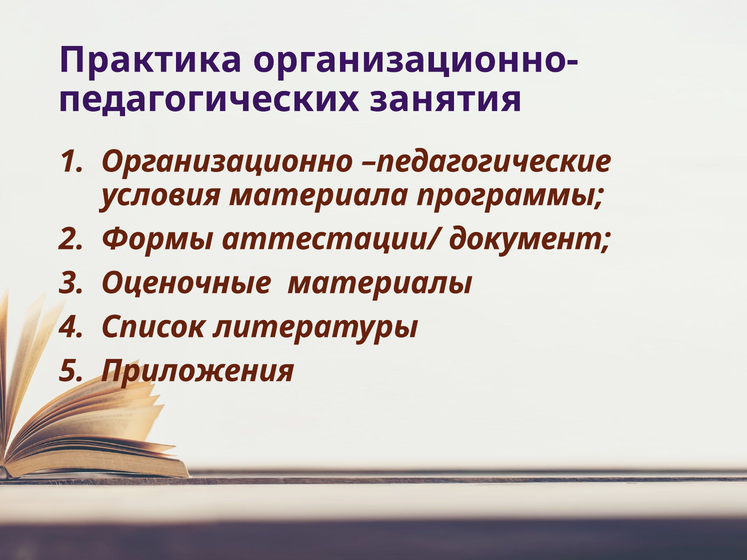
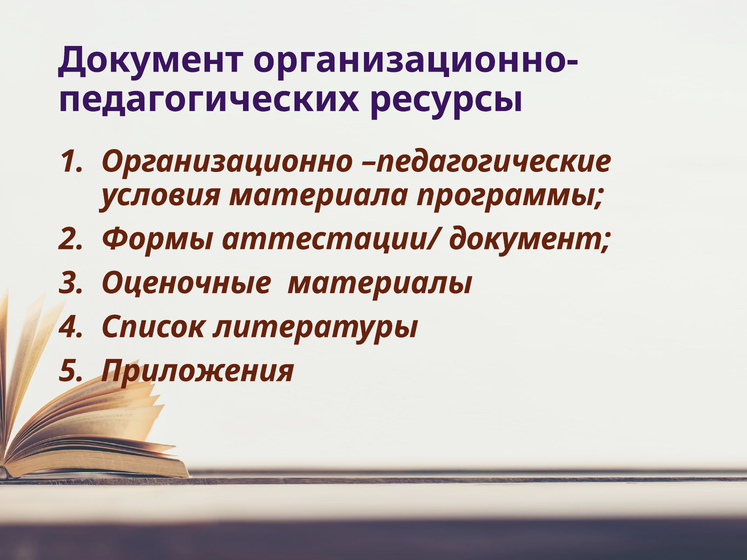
Практика at (150, 60): Практика -> Документ
занятия: занятия -> ресурсы
